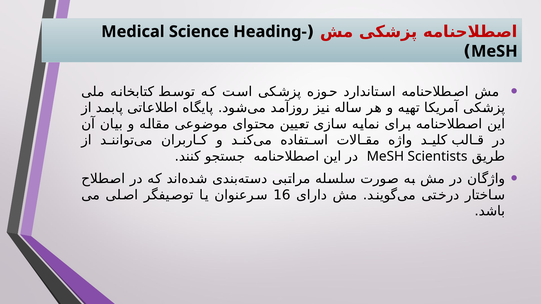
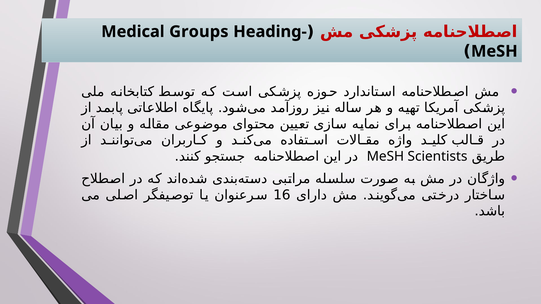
Science: Science -> Groups
